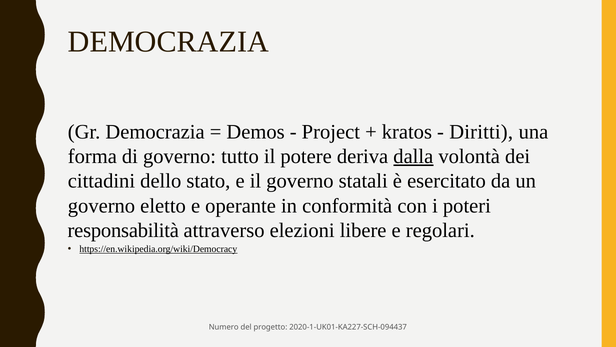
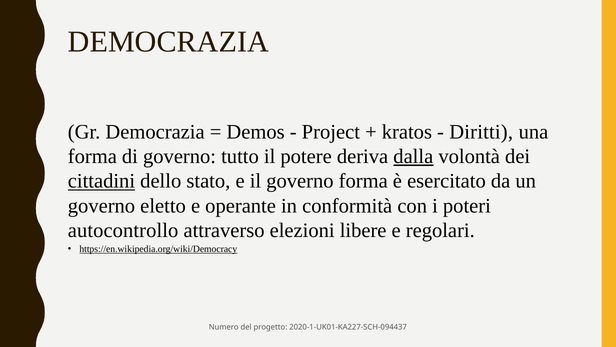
cittadini underline: none -> present
governo statali: statali -> forma
responsabilità: responsabilità -> autocontrollo
